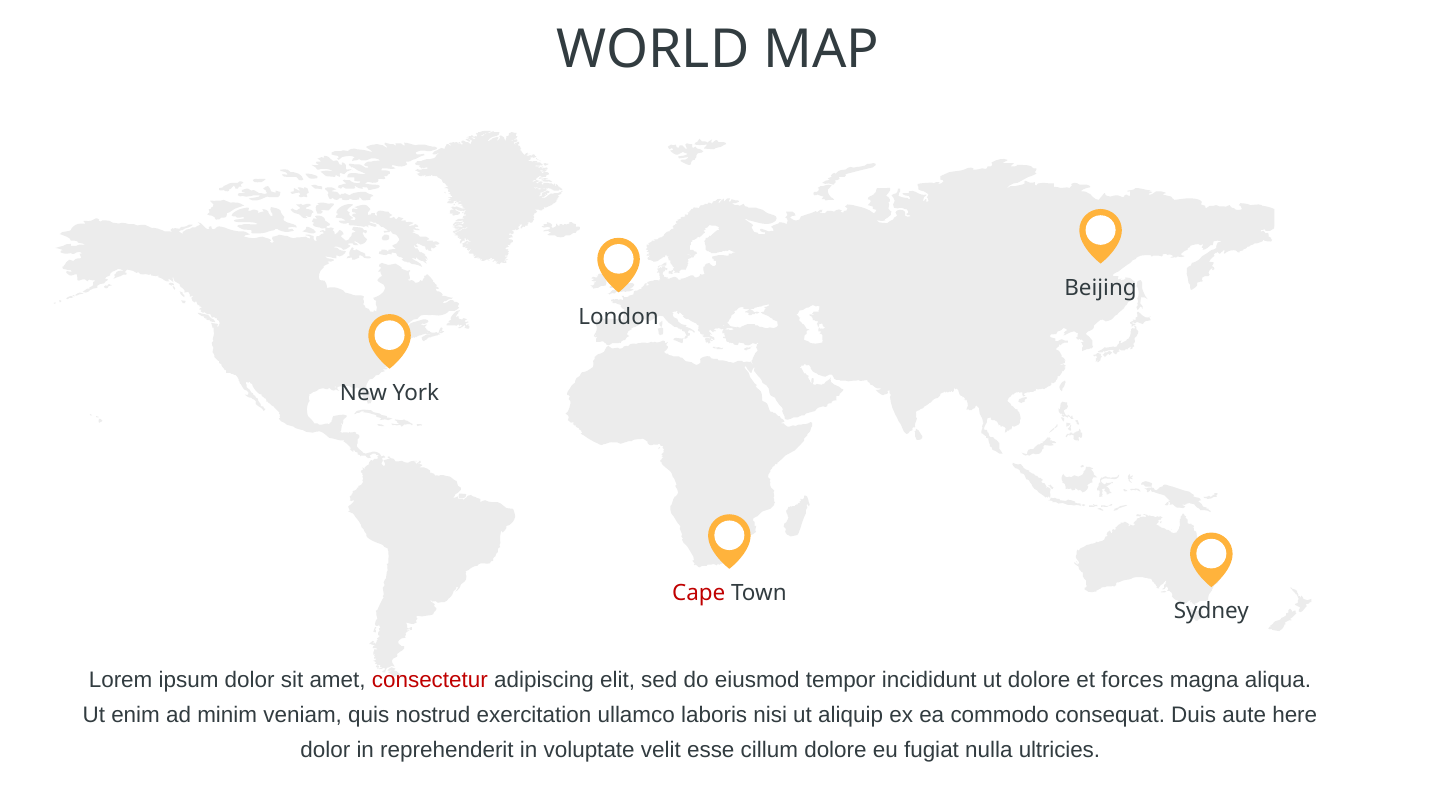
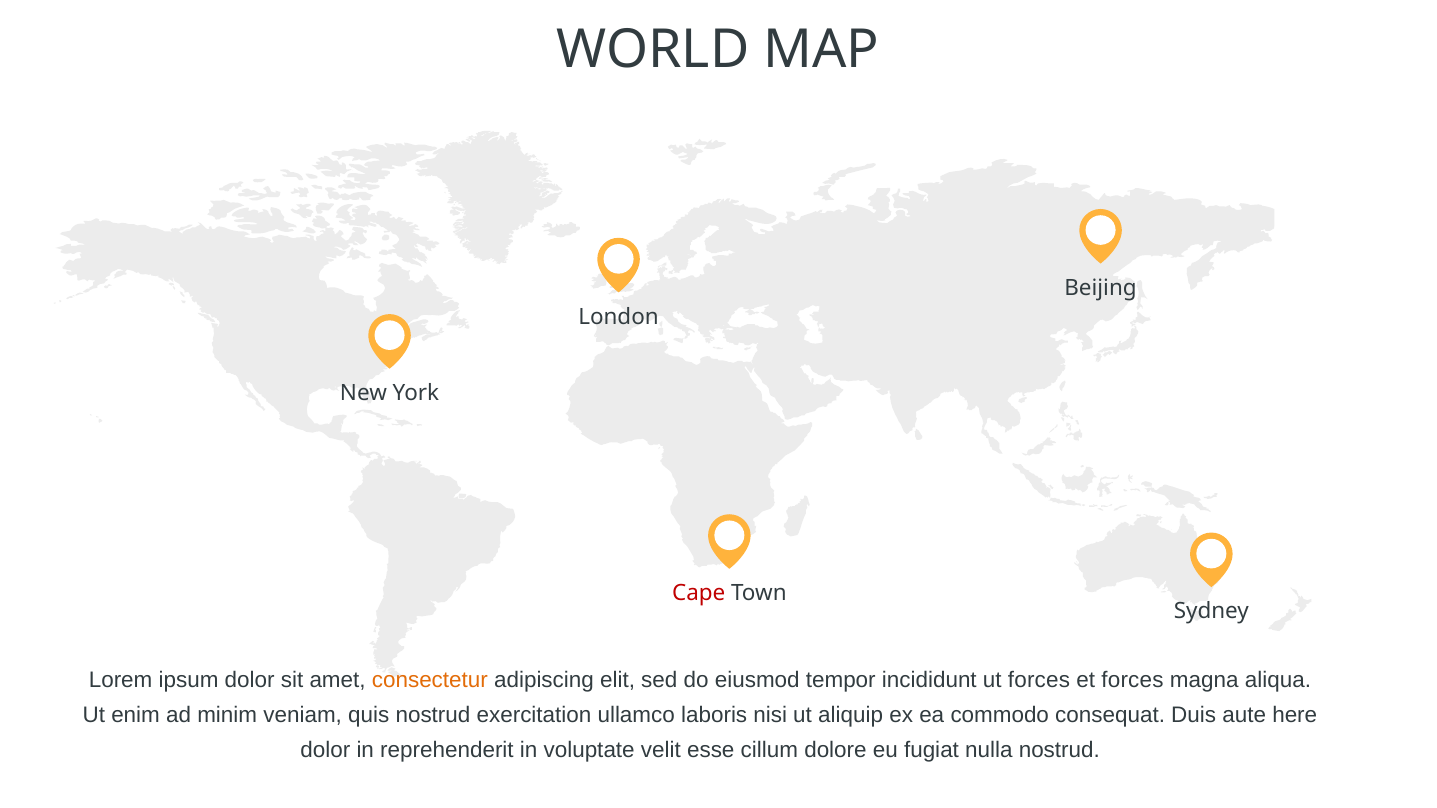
consectetur colour: red -> orange
ut dolore: dolore -> forces
nulla ultricies: ultricies -> nostrud
